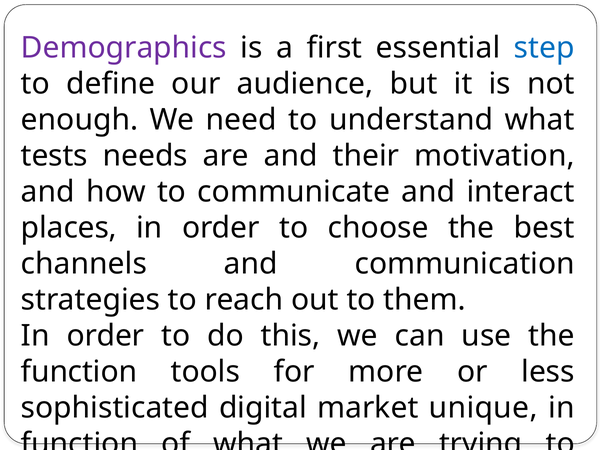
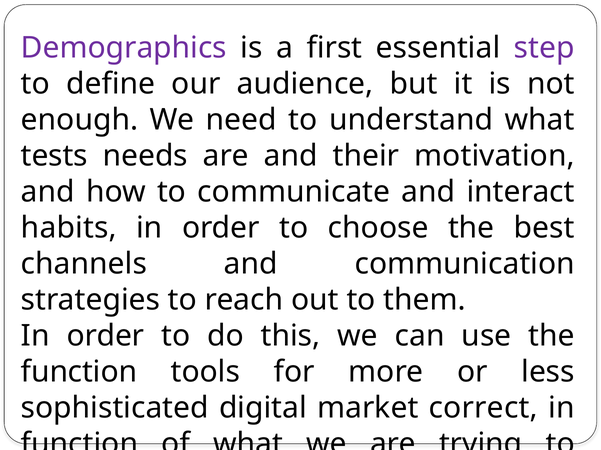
step colour: blue -> purple
places: places -> habits
unique: unique -> correct
